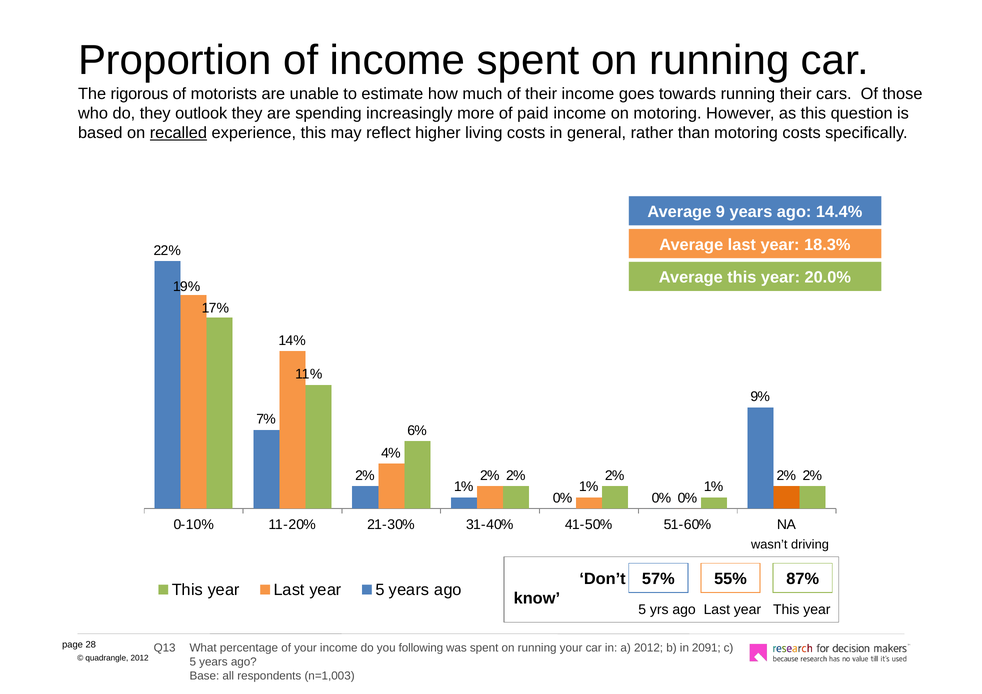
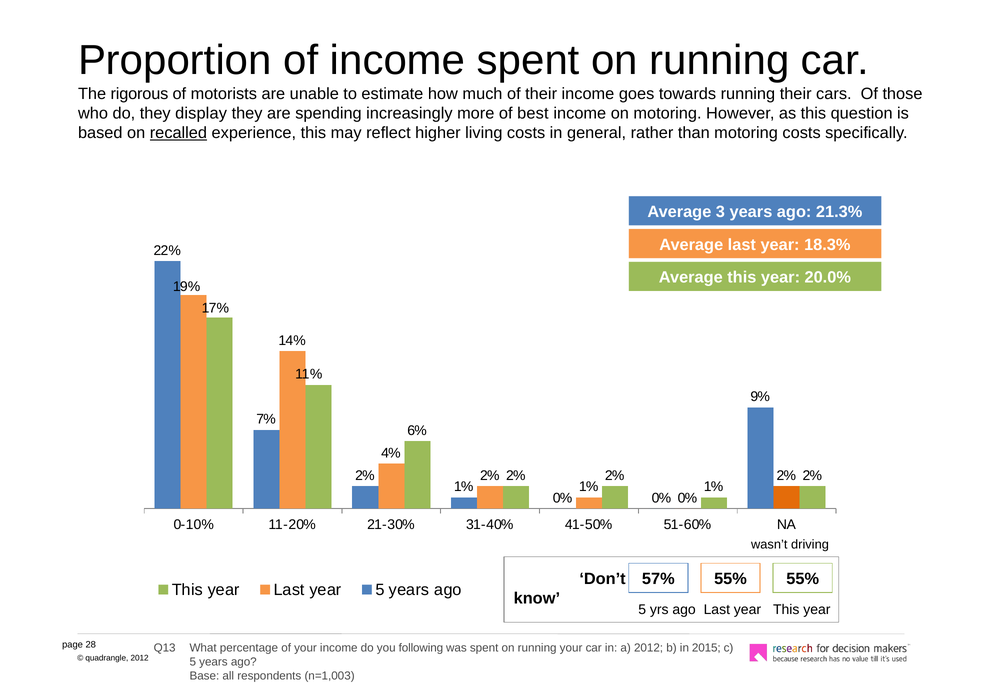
outlook: outlook -> display
paid: paid -> best
9: 9 -> 3
14.4%: 14.4% -> 21.3%
57% 87%: 87% -> 55%
2091: 2091 -> 2015
